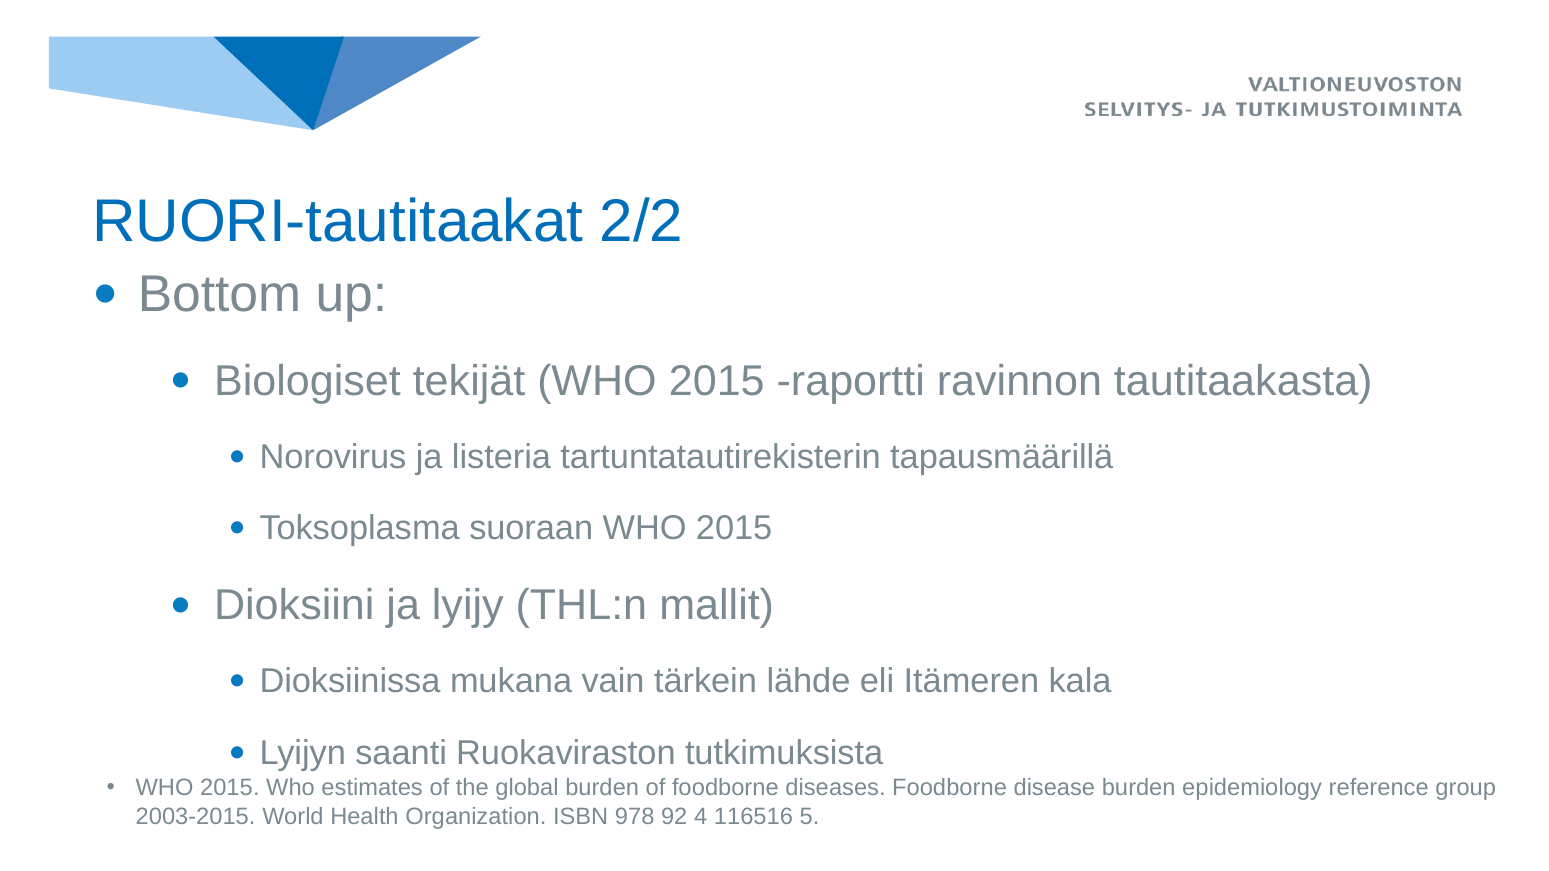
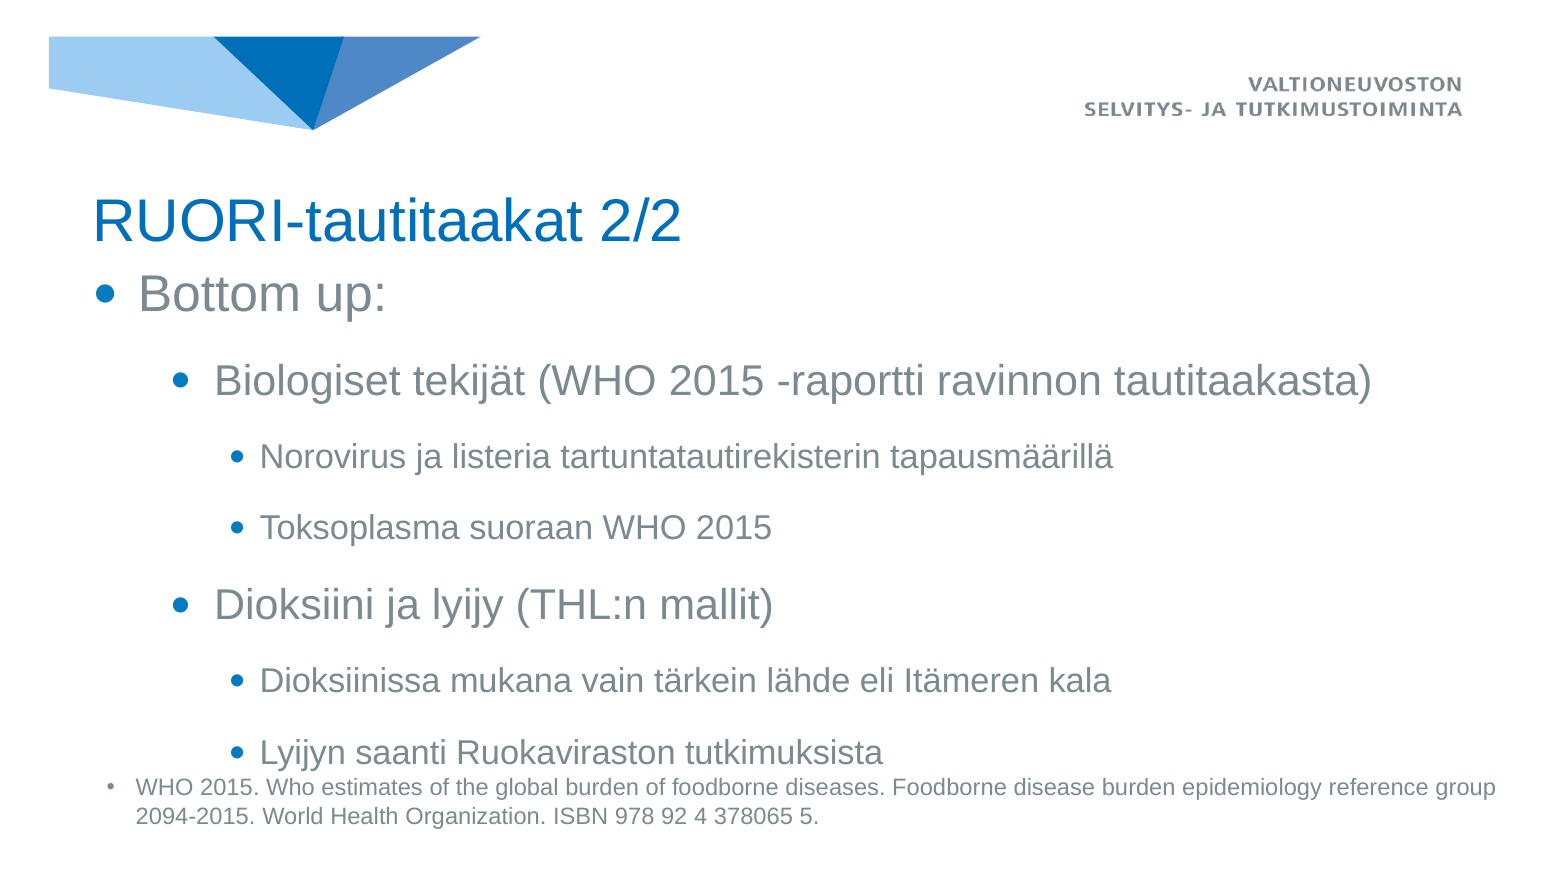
2003-2015: 2003-2015 -> 2094-2015
116516: 116516 -> 378065
